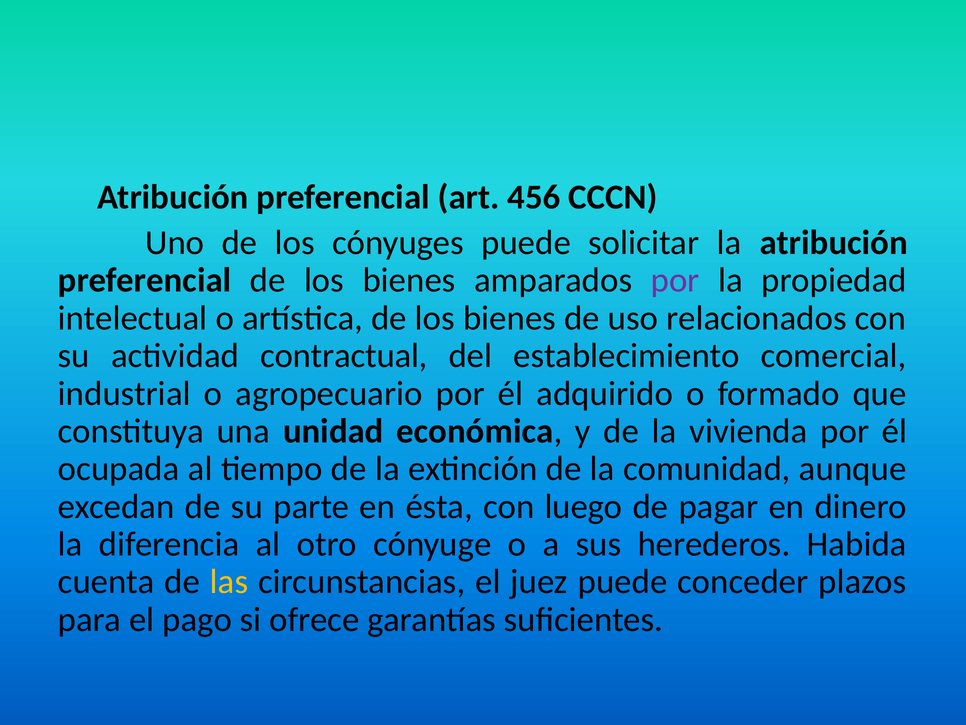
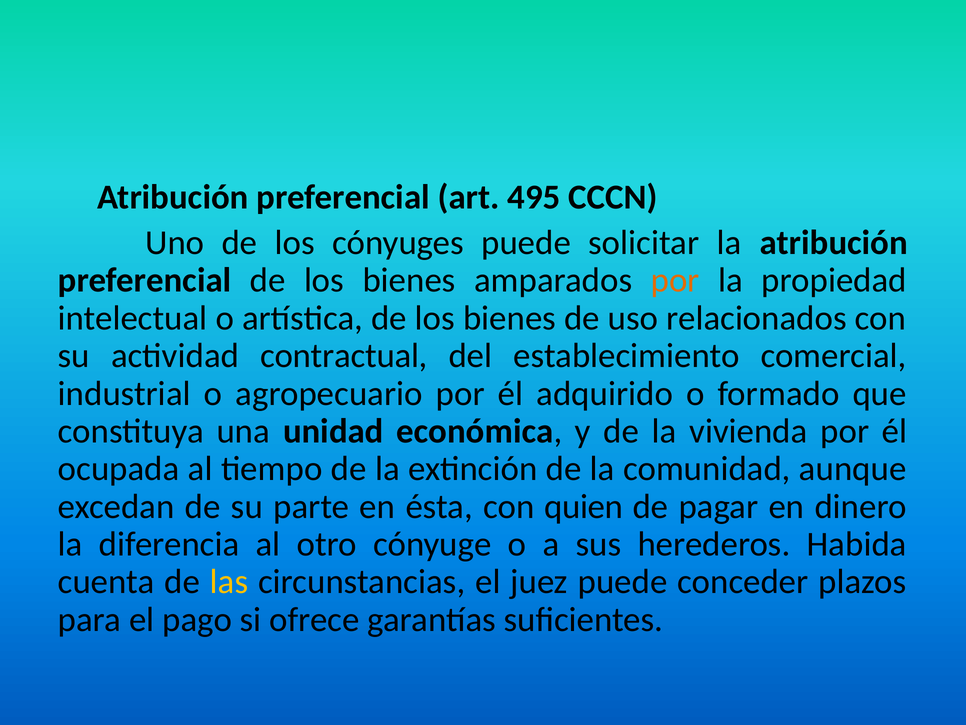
456: 456 -> 495
por at (675, 280) colour: purple -> orange
luego: luego -> quien
